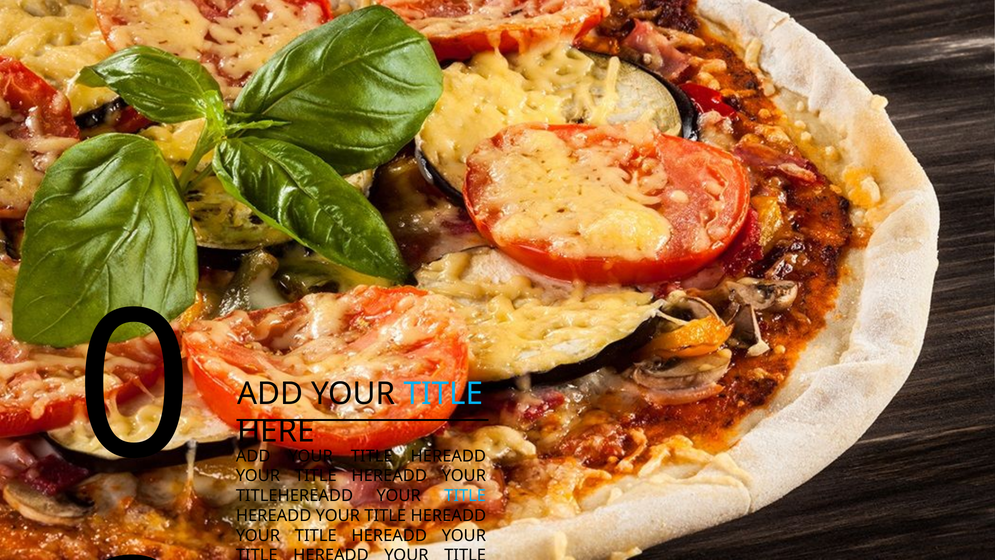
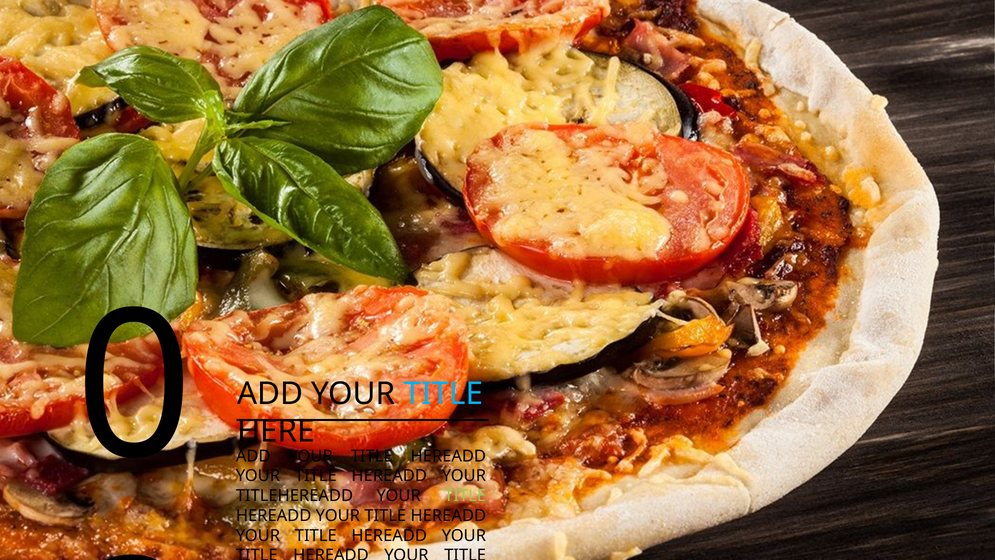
TITLE at (465, 496) colour: light blue -> light green
